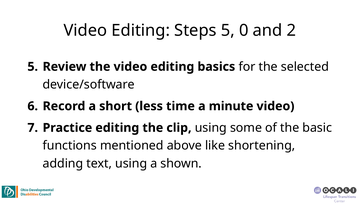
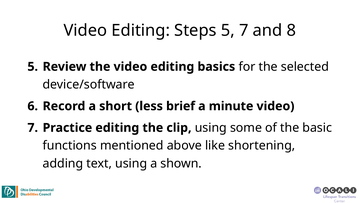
5 0: 0 -> 7
2: 2 -> 8
time: time -> brief
